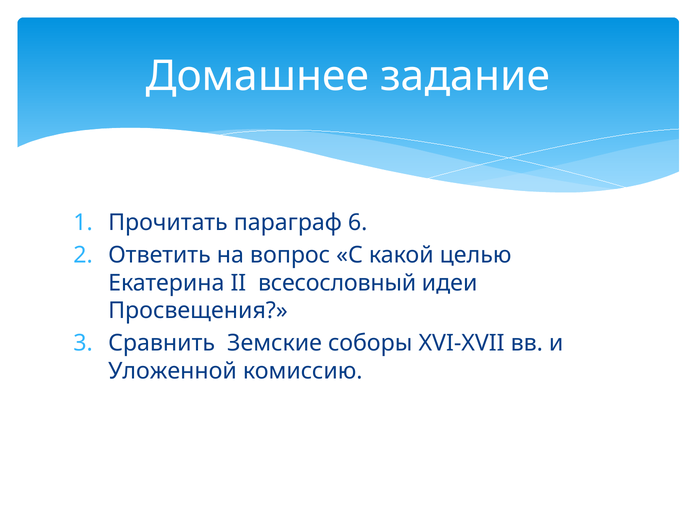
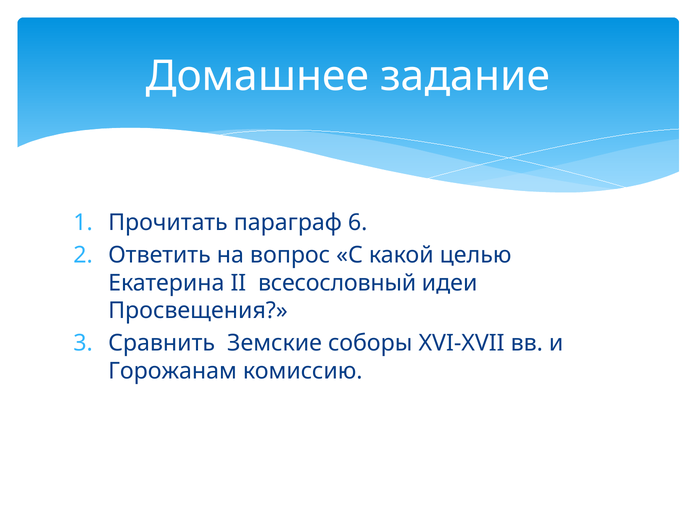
Уложенной: Уложенной -> Горожанам
